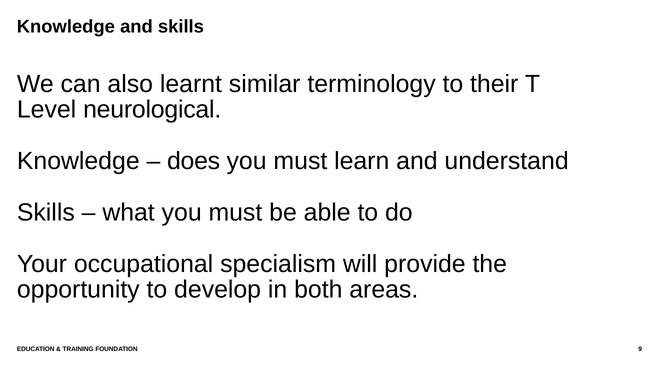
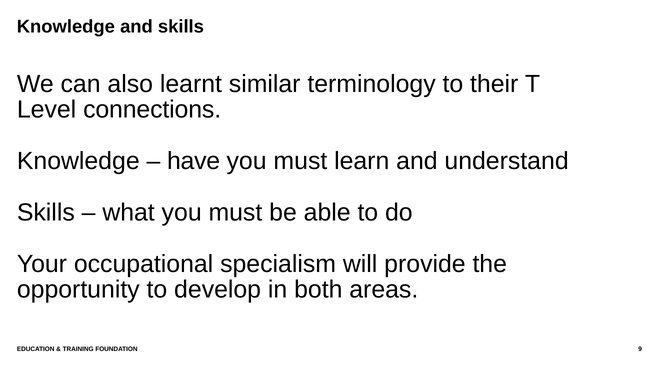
neurological: neurological -> connections
does: does -> have
